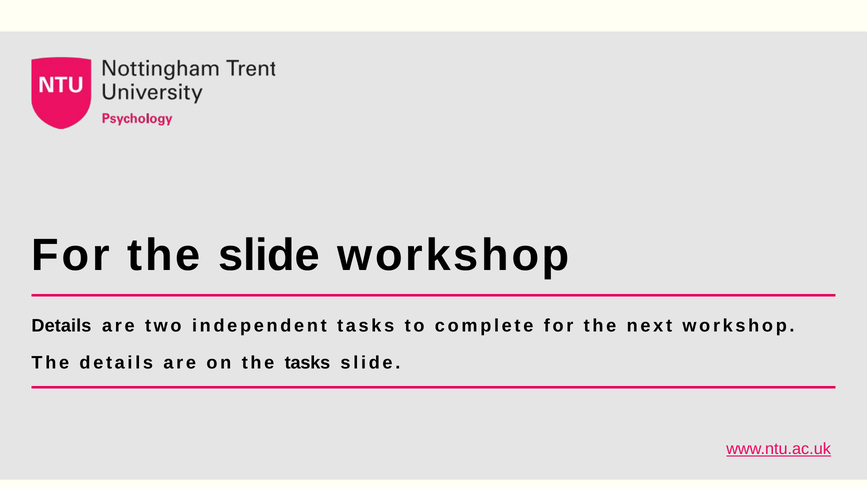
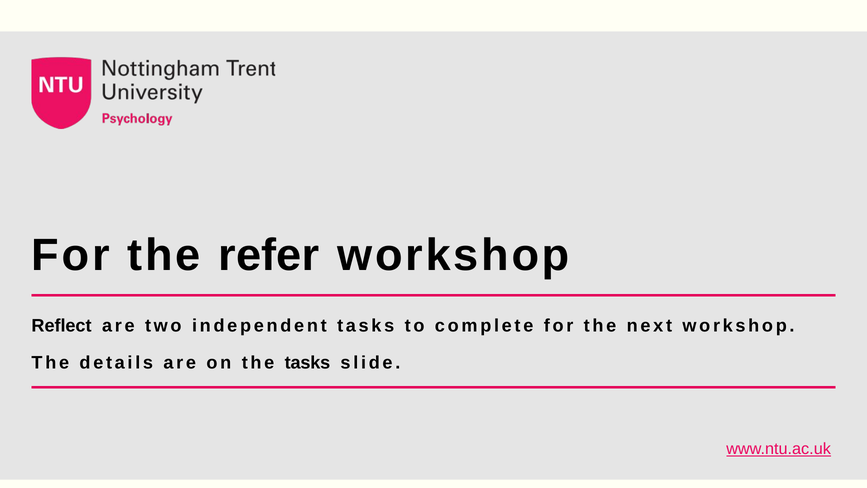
the slide: slide -> refer
Details at (61, 326): Details -> Reflect
